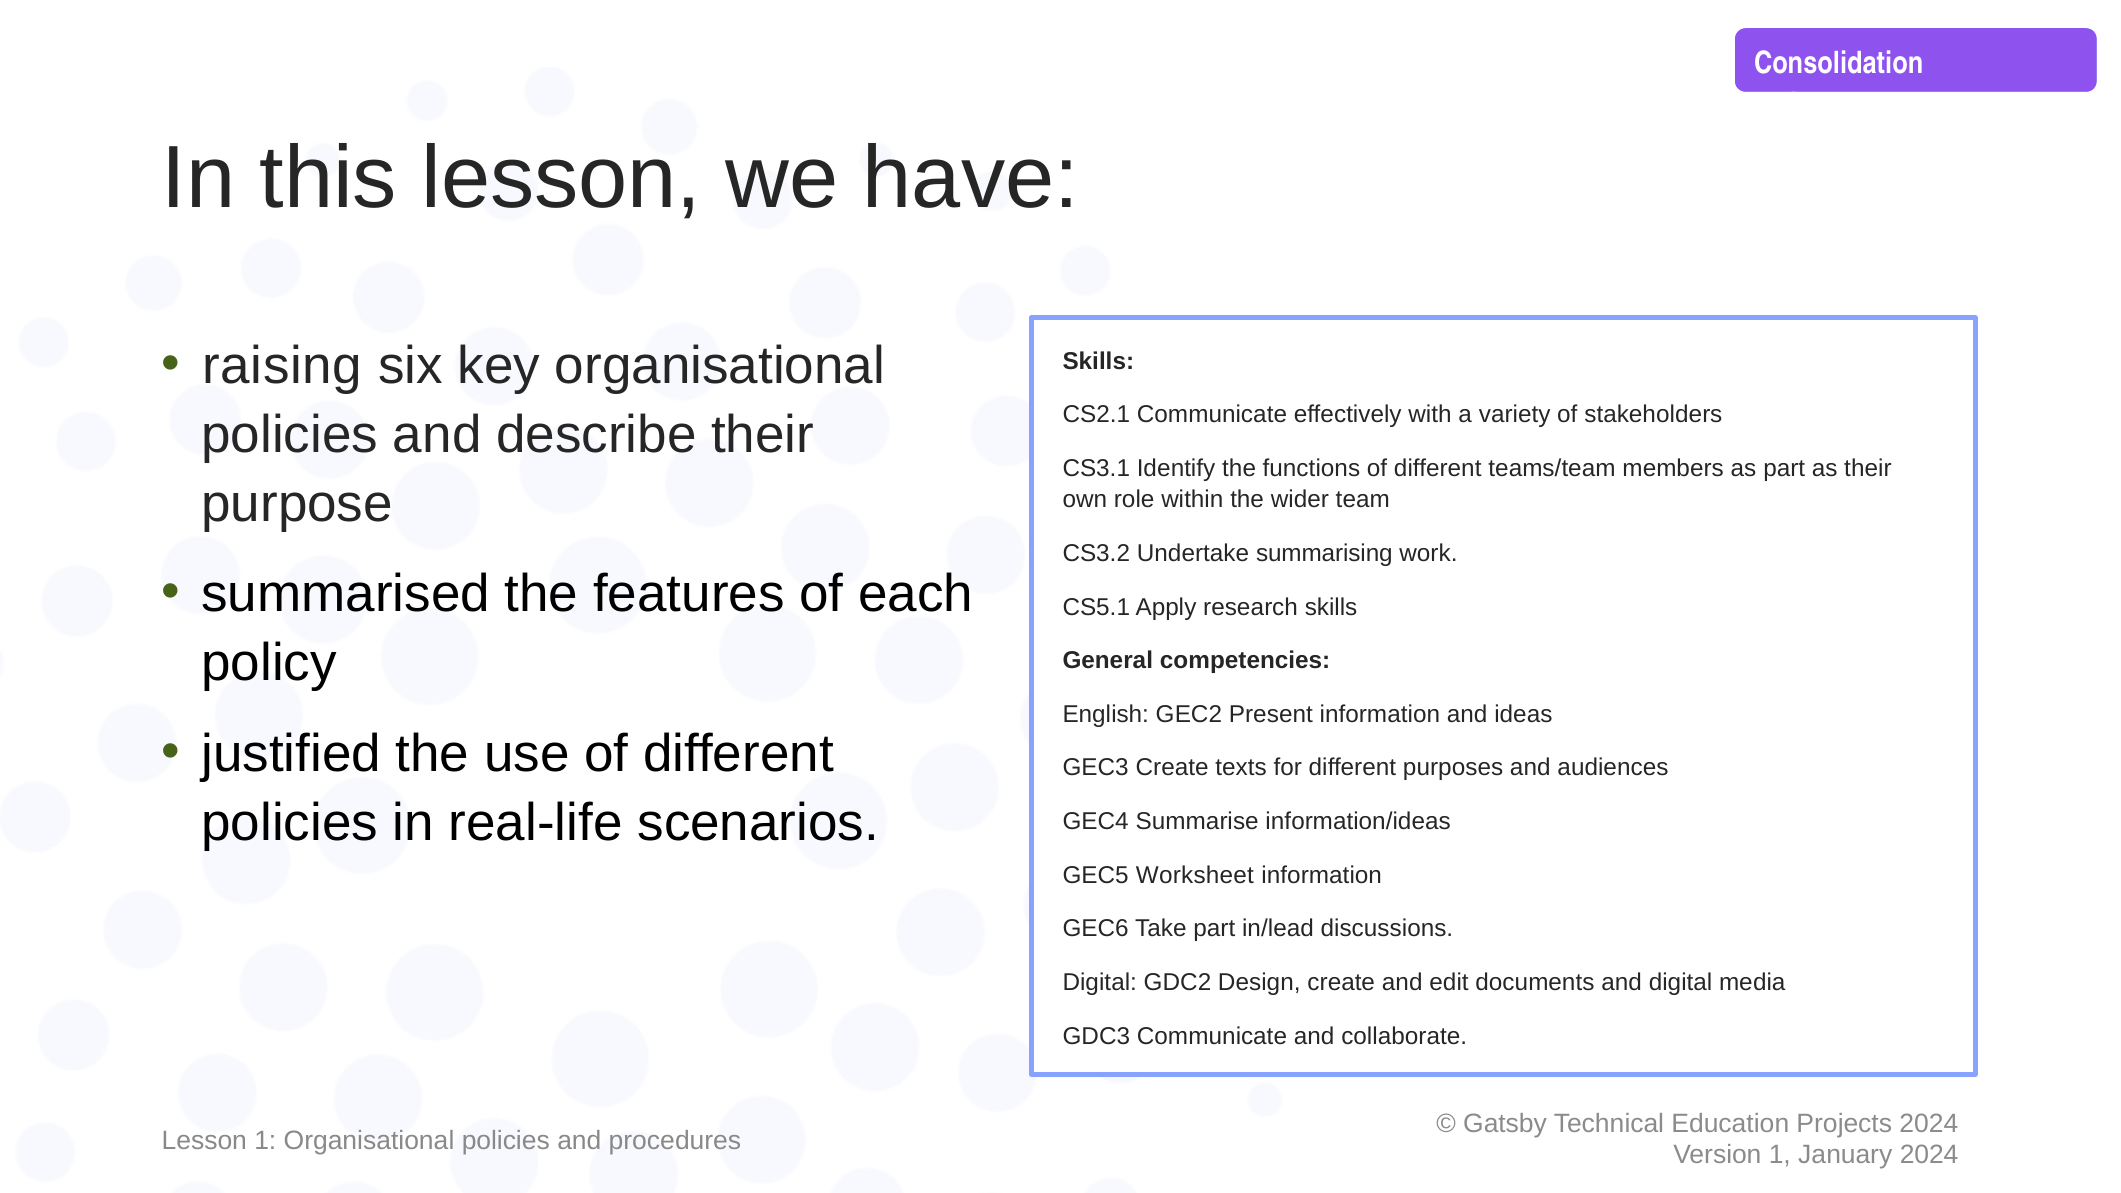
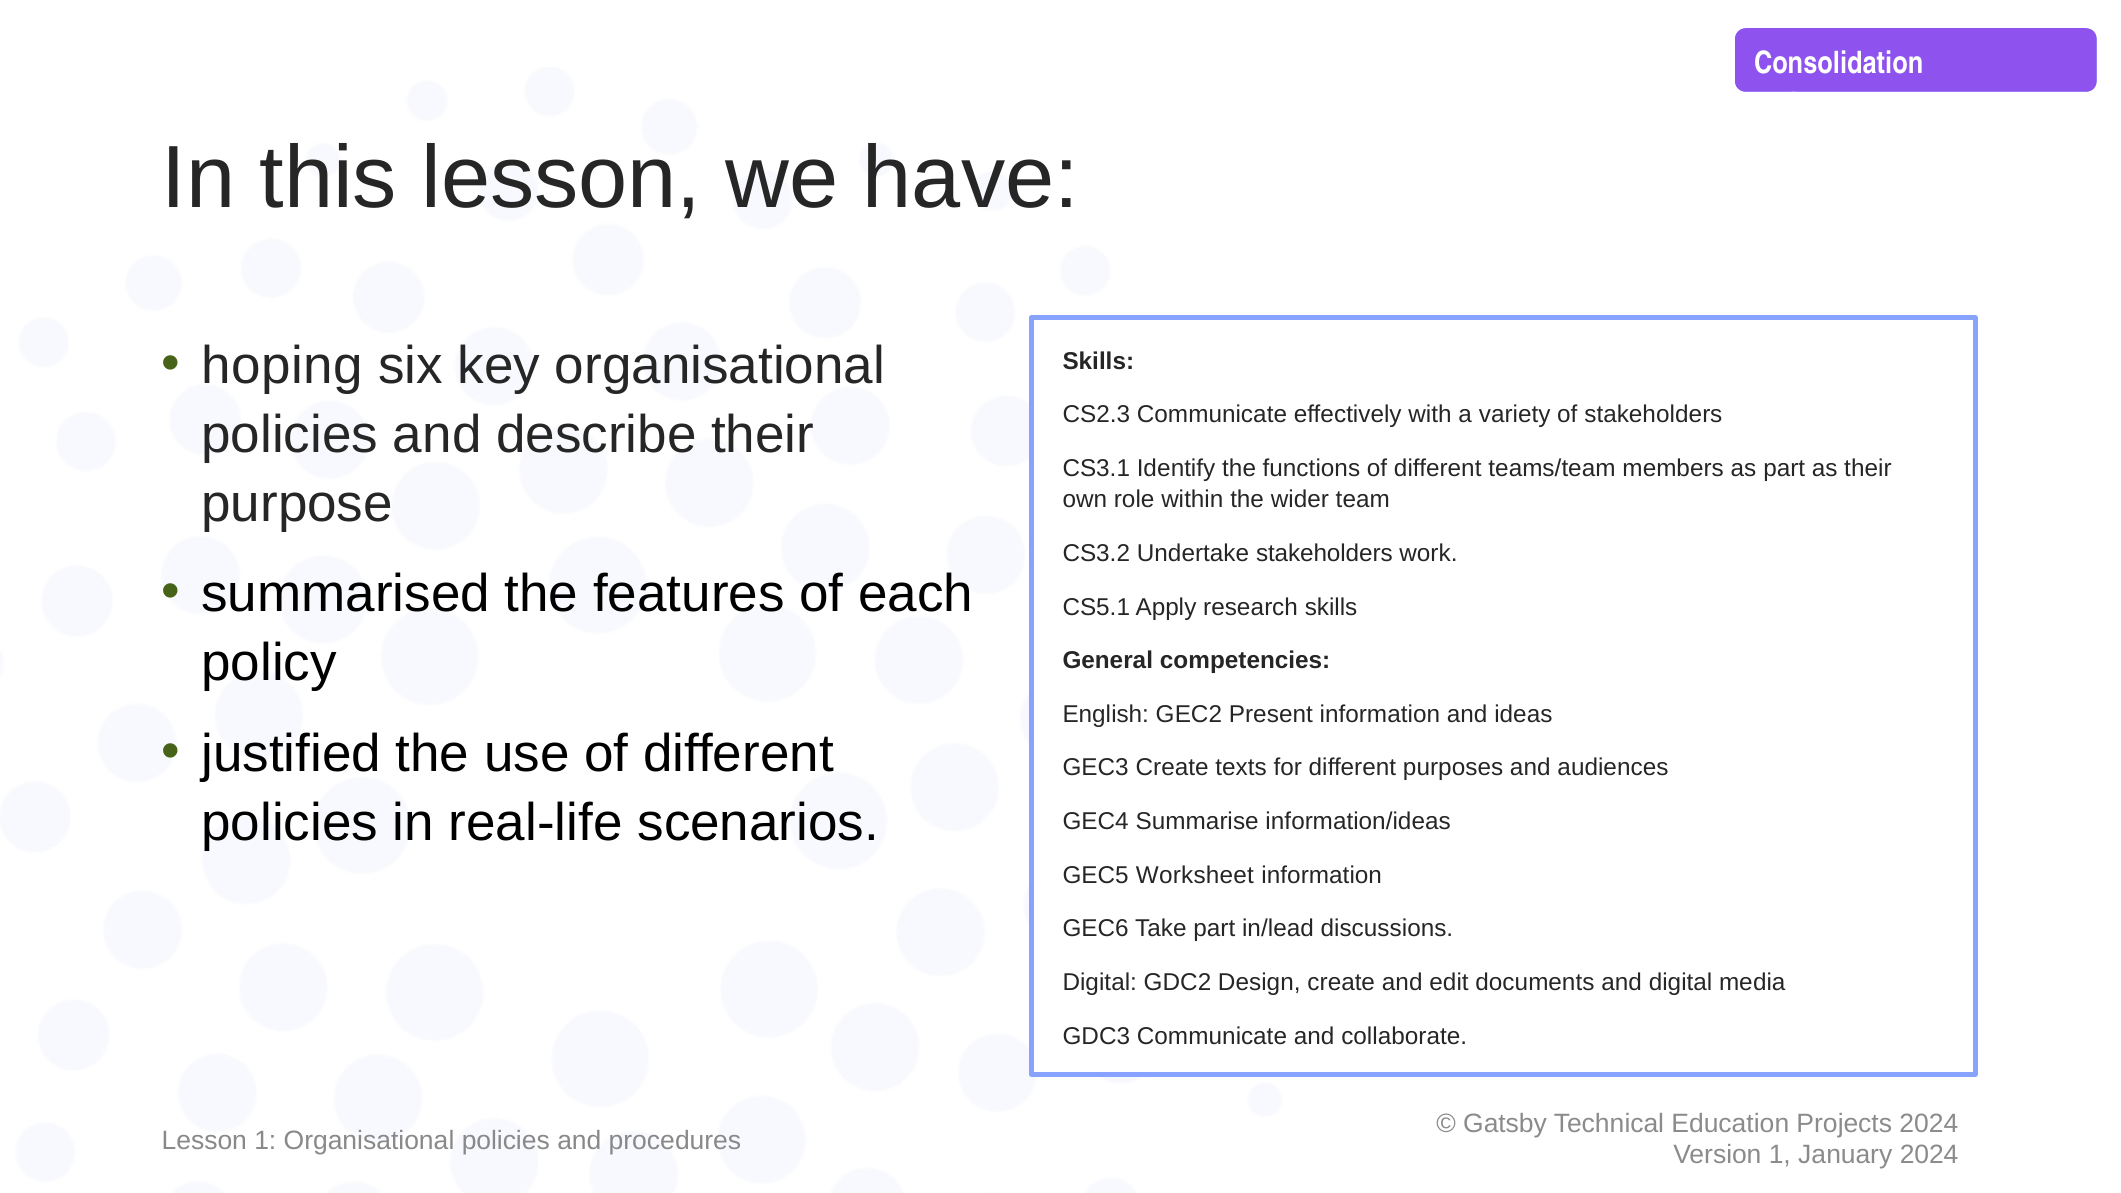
raising: raising -> hoping
CS2.1: CS2.1 -> CS2.3
Undertake summarising: summarising -> stakeholders
